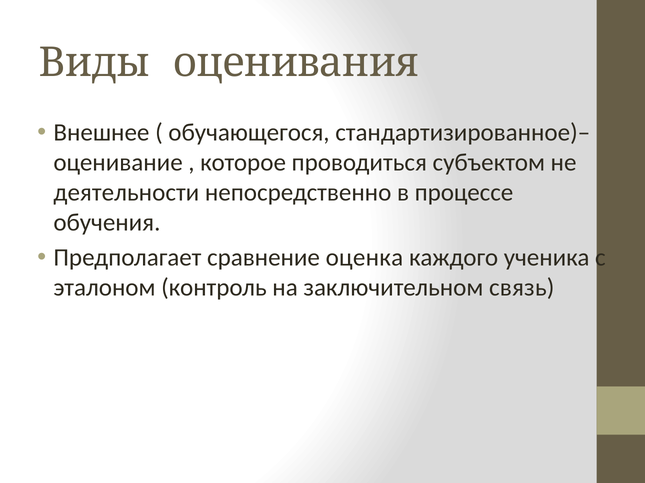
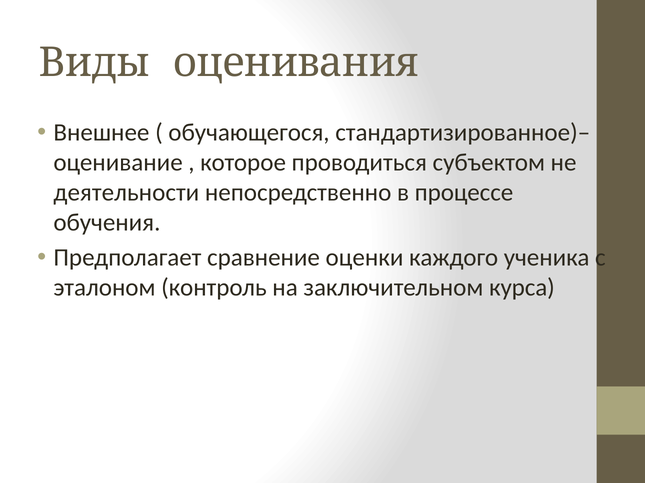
оценка: оценка -> оценки
связь: связь -> курса
